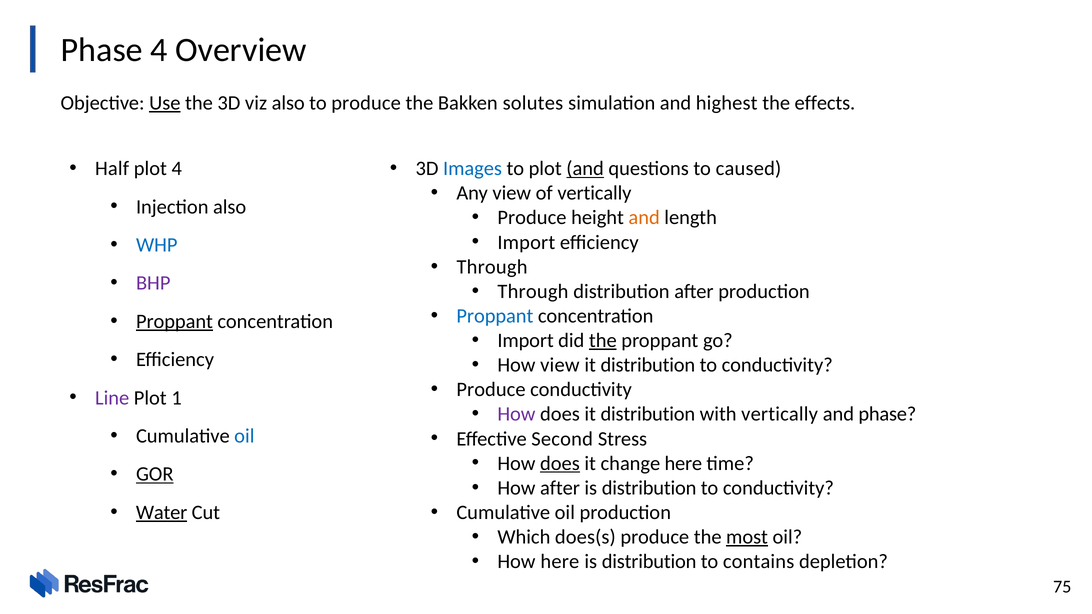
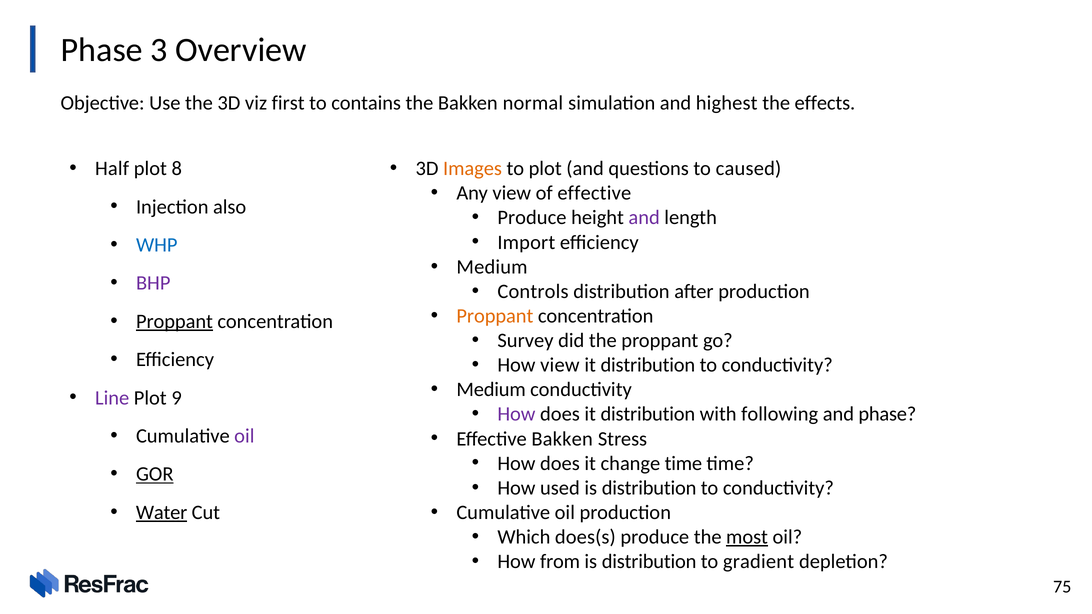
Phase 4: 4 -> 3
Use underline: present -> none
viz also: also -> first
to produce: produce -> contains
solutes: solutes -> normal
plot 4: 4 -> 8
Images colour: blue -> orange
and at (585, 169) underline: present -> none
of vertically: vertically -> effective
and at (644, 218) colour: orange -> purple
Through at (492, 267): Through -> Medium
Through at (533, 292): Through -> Controls
Proppant at (495, 316) colour: blue -> orange
Import at (526, 341): Import -> Survey
the at (603, 341) underline: present -> none
Produce at (491, 390): Produce -> Medium
1: 1 -> 9
with vertically: vertically -> following
oil at (244, 436) colour: blue -> purple
Effective Second: Second -> Bakken
does at (560, 464) underline: present -> none
change here: here -> time
How after: after -> used
How here: here -> from
contains: contains -> gradient
